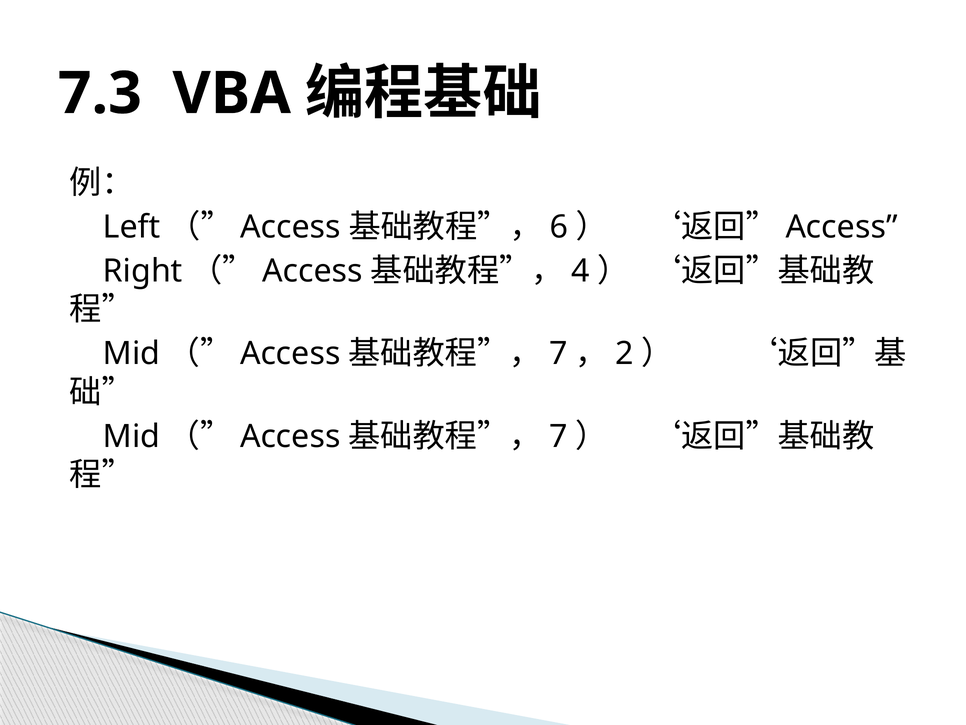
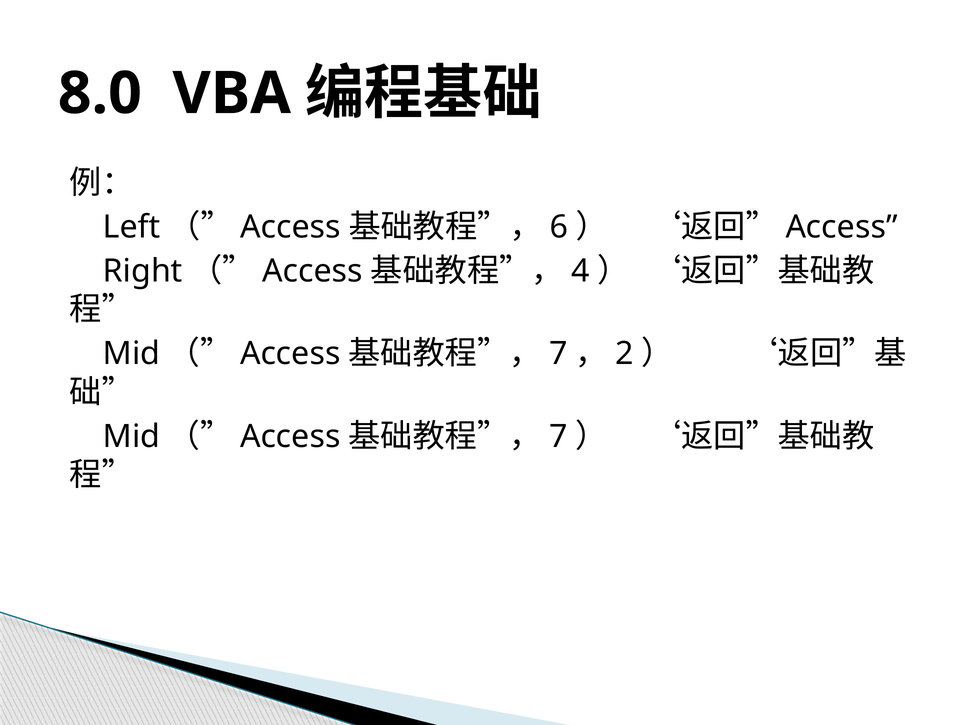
7.3: 7.3 -> 8.0
